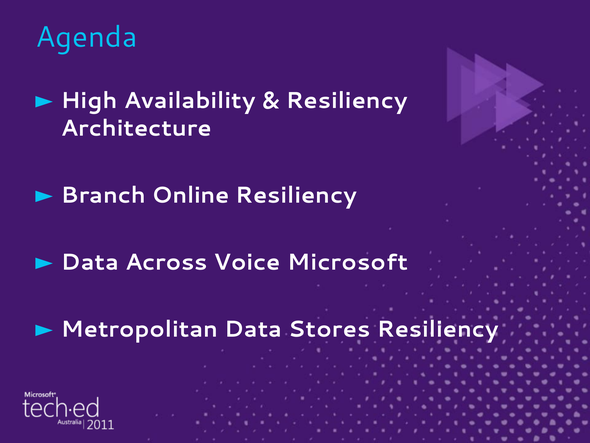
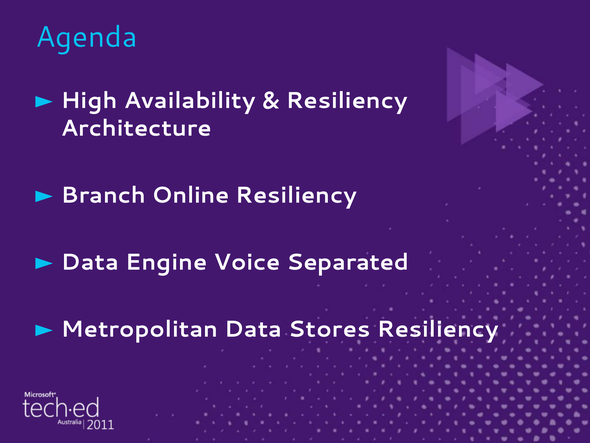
Across: Across -> Engine
Microsoft: Microsoft -> Separated
